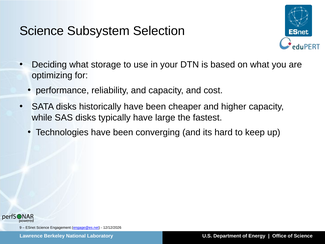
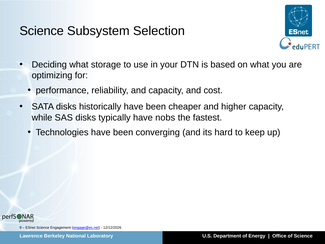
large: large -> nobs
